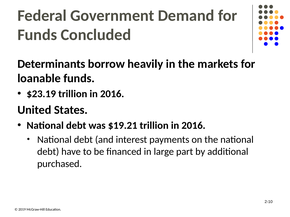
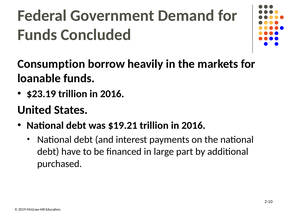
Determinants: Determinants -> Consumption
